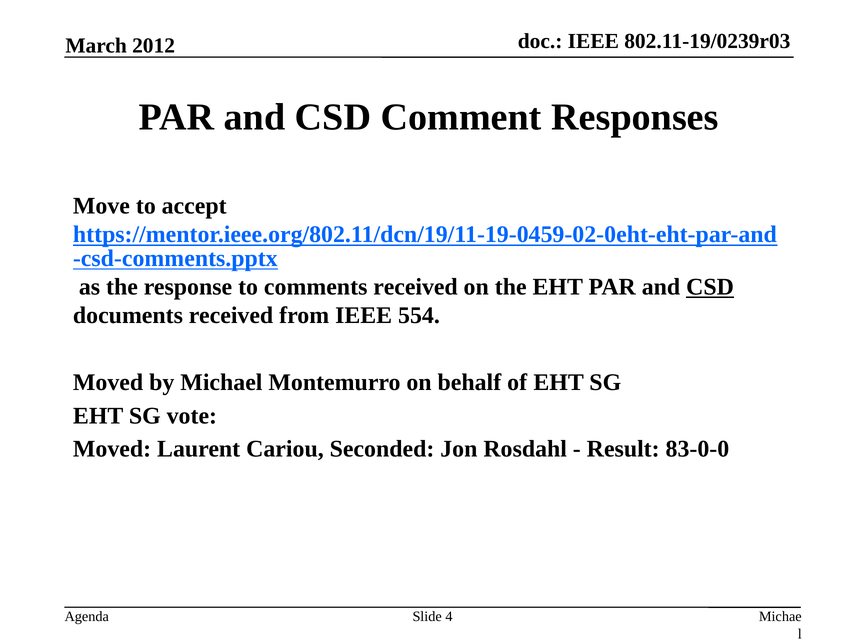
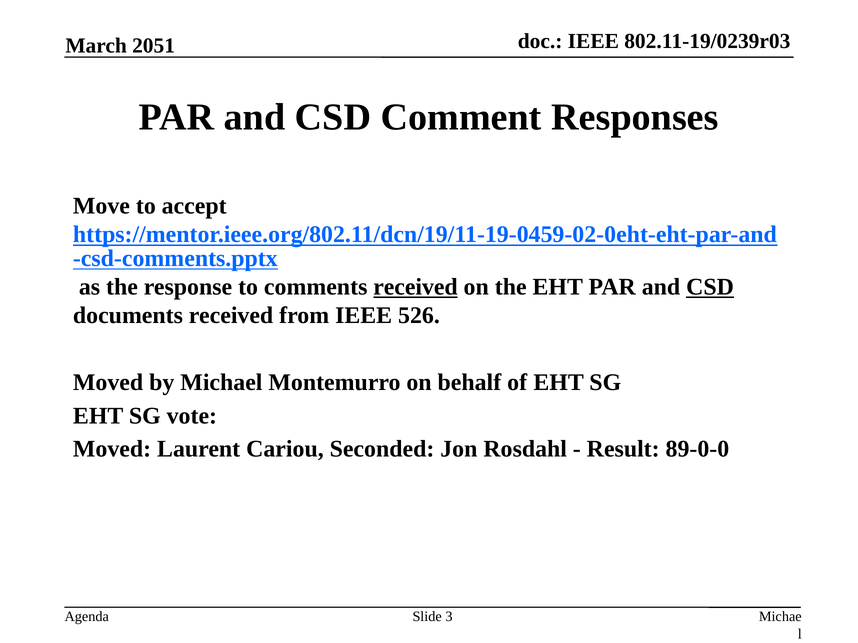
2012: 2012 -> 2051
received at (415, 287) underline: none -> present
554: 554 -> 526
83-0-0: 83-0-0 -> 89-0-0
4: 4 -> 3
